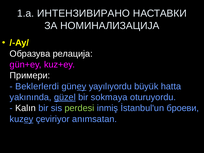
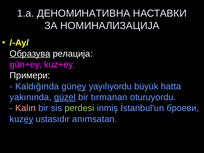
ИНТЕНЗИВИРАНО: ИНТЕНЗИВИРАНО -> ДЕНОМИНАТИВНА
Образува underline: none -> present
Beklerlerdi: Beklerlerdi -> Kaldığında
sokmaya: sokmaya -> tırmanan
Kalın colour: white -> pink
çeviriyor: çeviriyor -> ustasıdır
